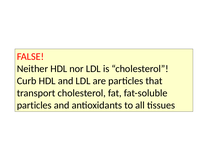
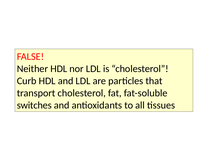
particles at (34, 105): particles -> switches
